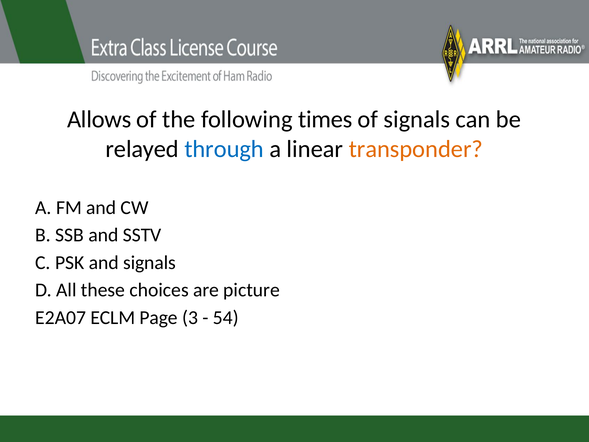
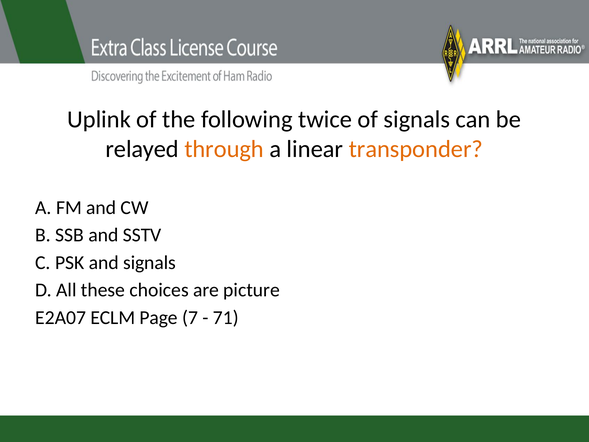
Allows: Allows -> Uplink
times: times -> twice
through colour: blue -> orange
3: 3 -> 7
54: 54 -> 71
